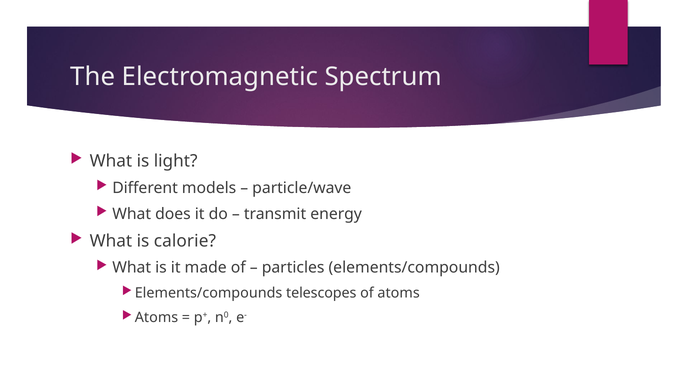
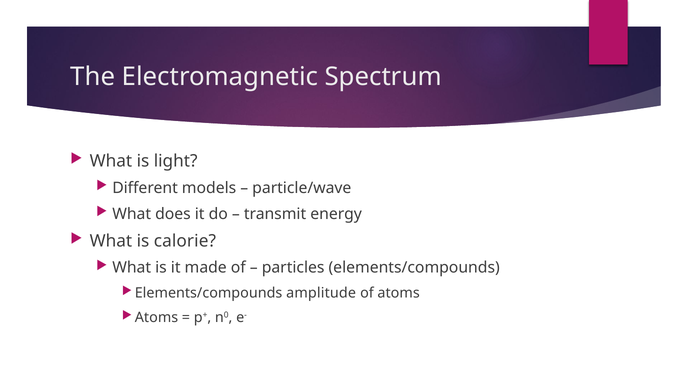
telescopes: telescopes -> amplitude
